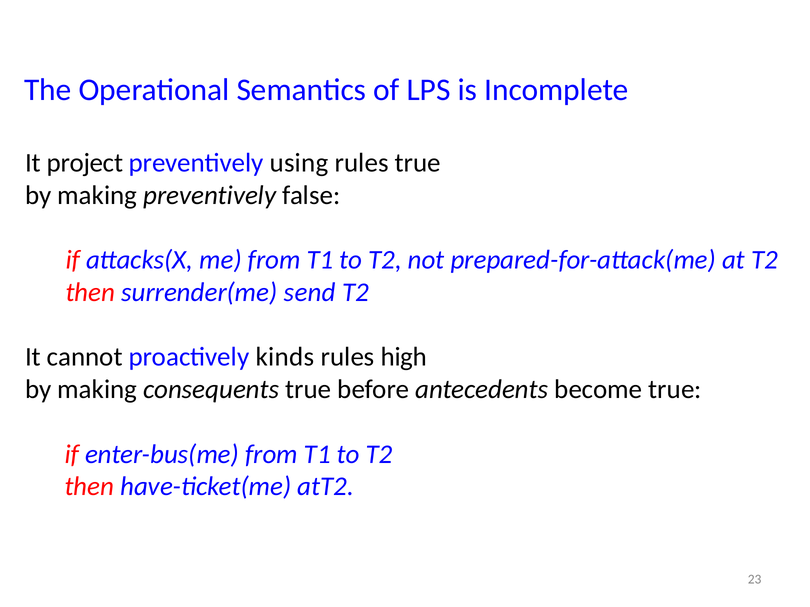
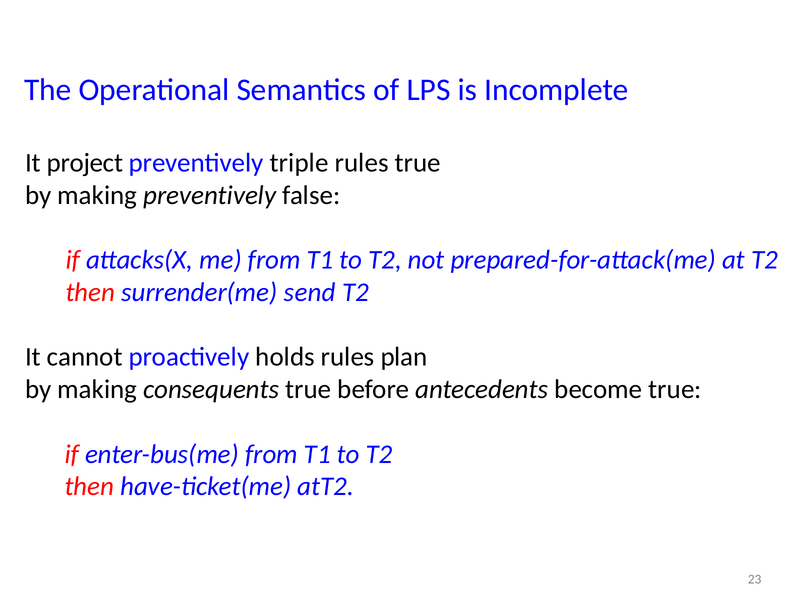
using: using -> triple
kinds: kinds -> holds
high: high -> plan
